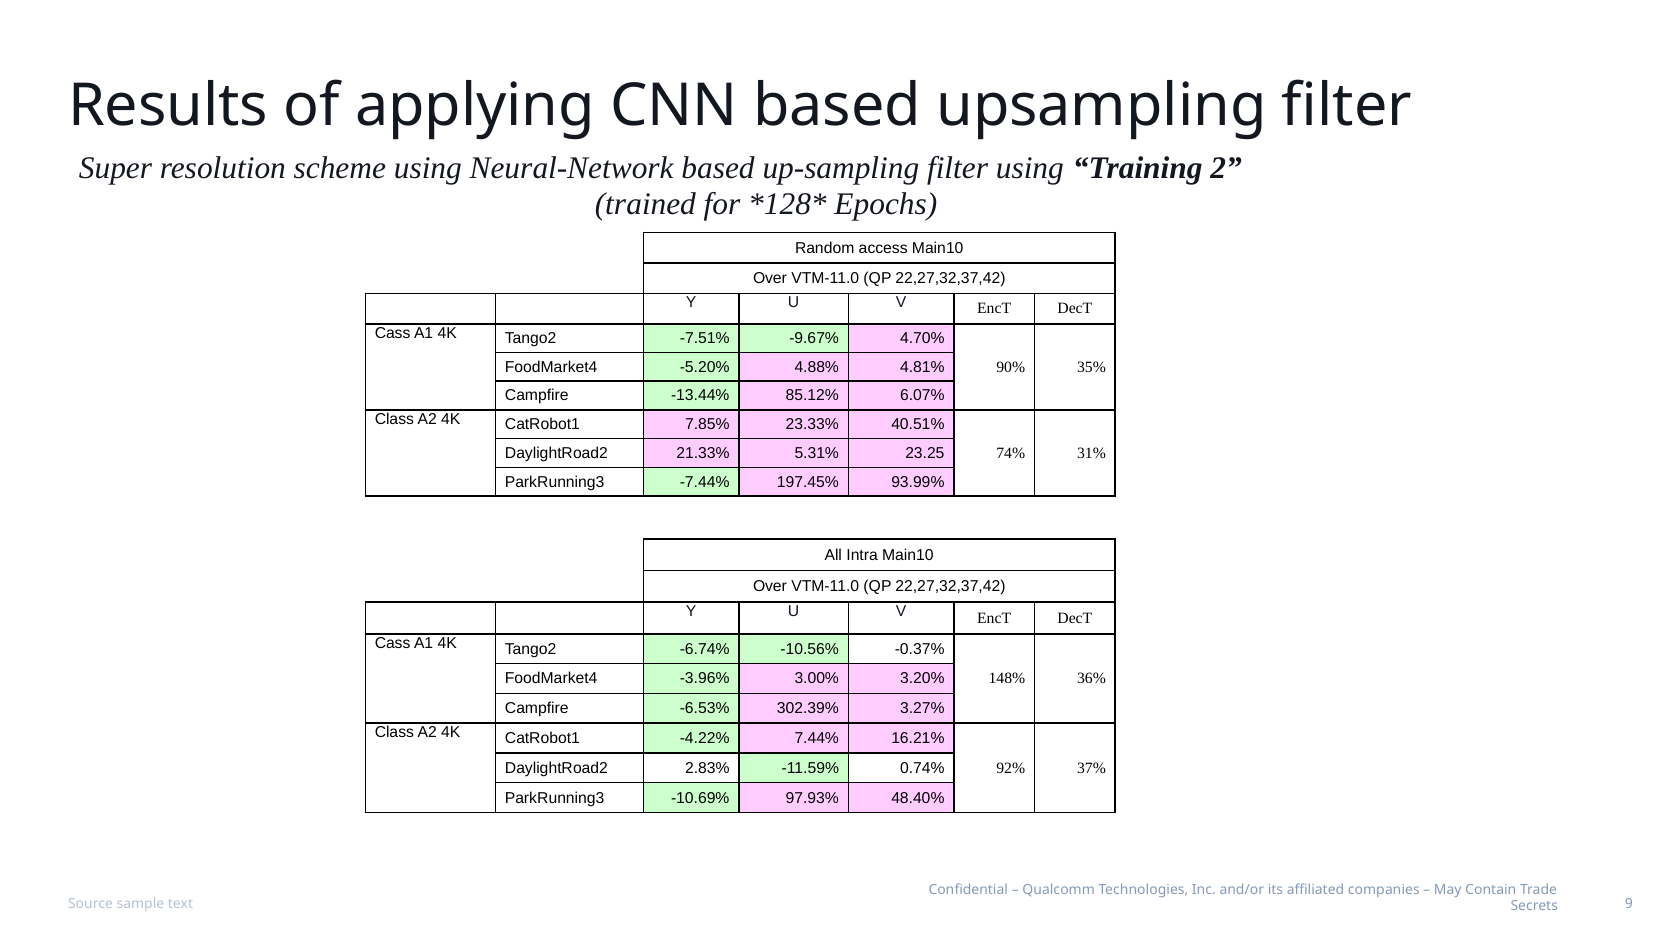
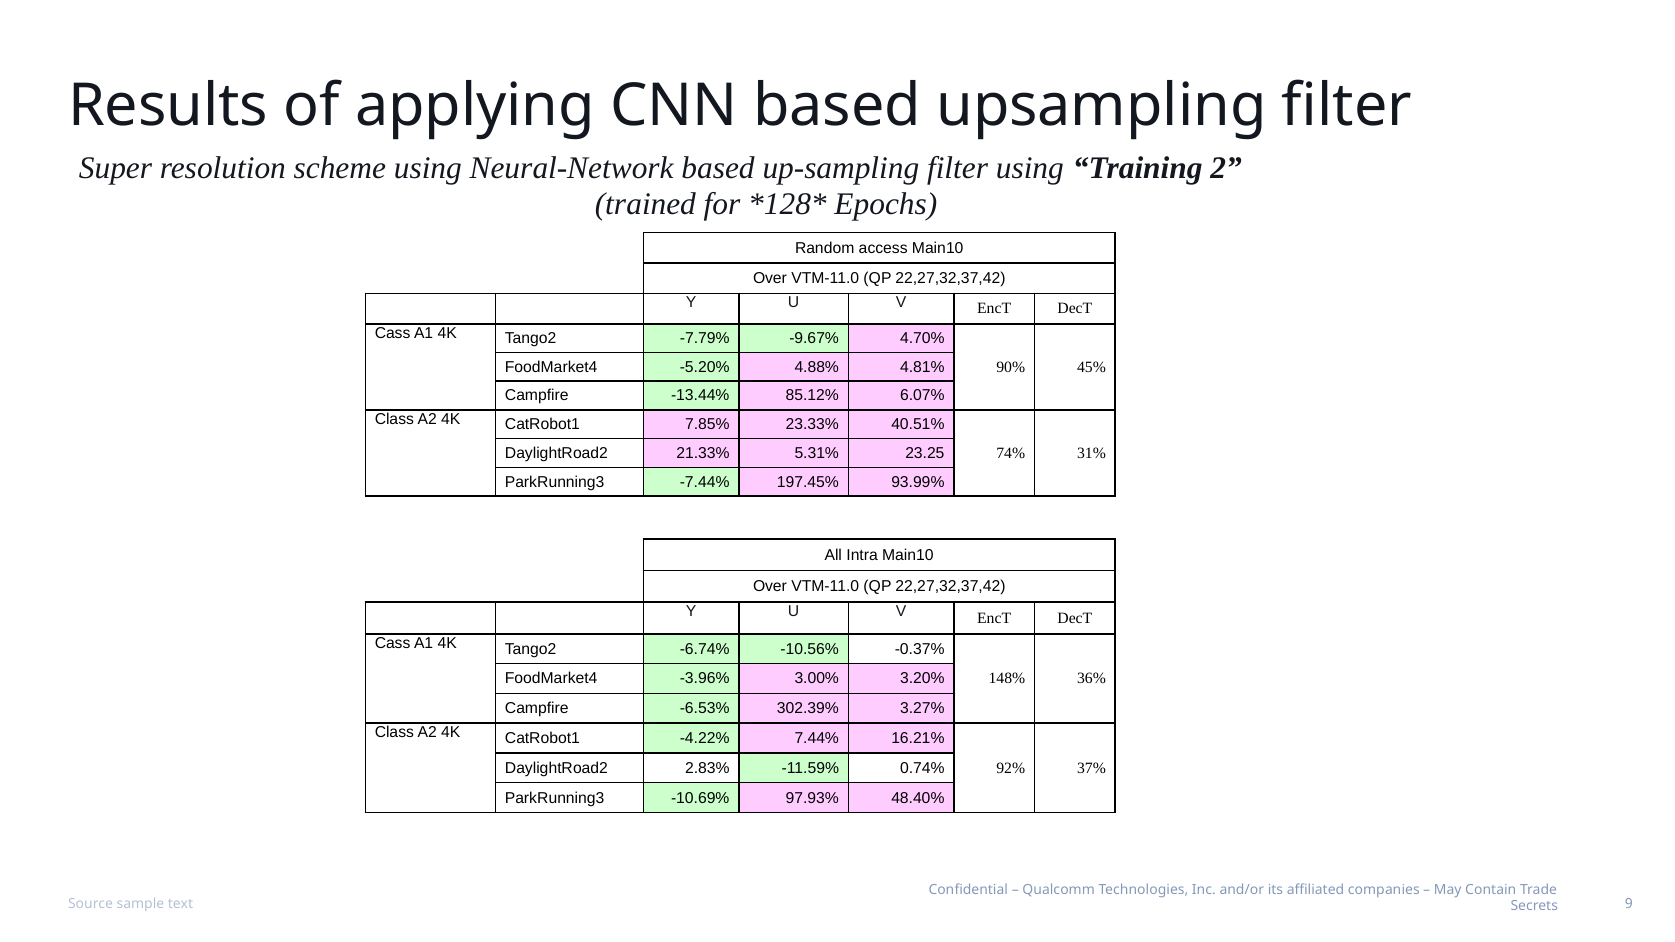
-7.51%: -7.51% -> -7.79%
35%: 35% -> 45%
